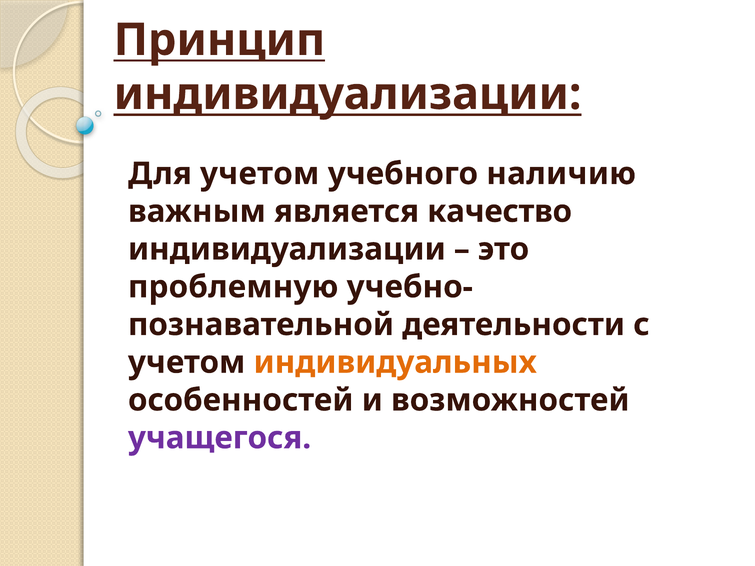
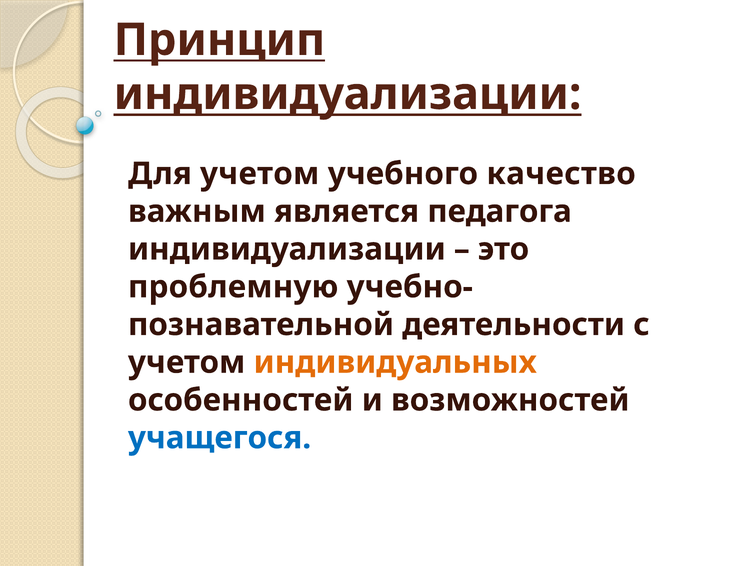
наличию: наличию -> качество
качество: качество -> педагога
учащегося colour: purple -> blue
